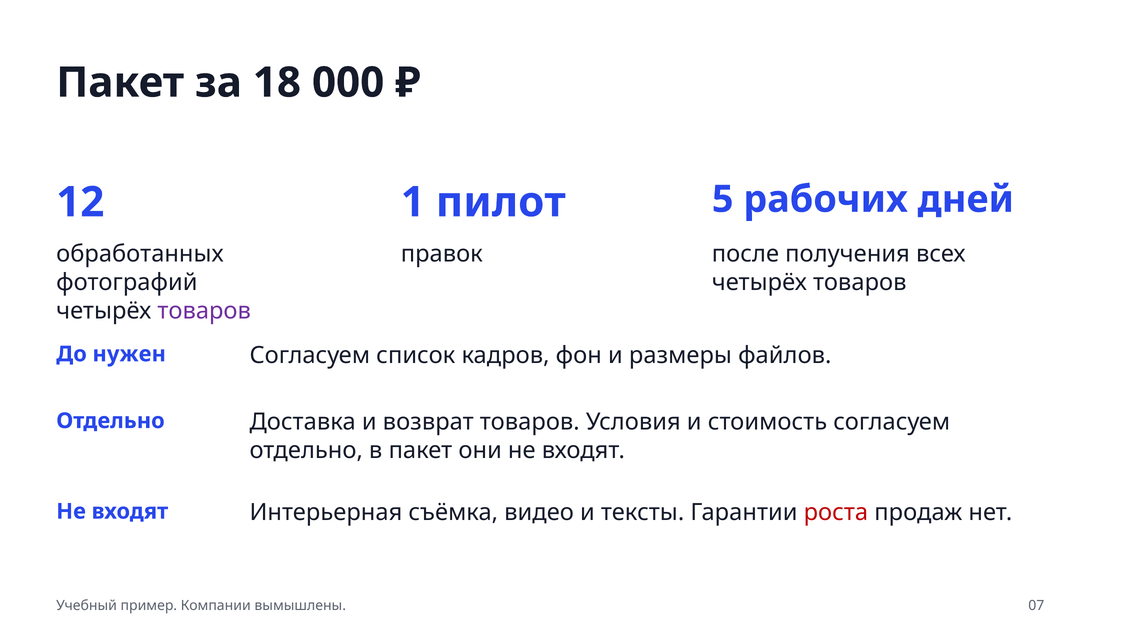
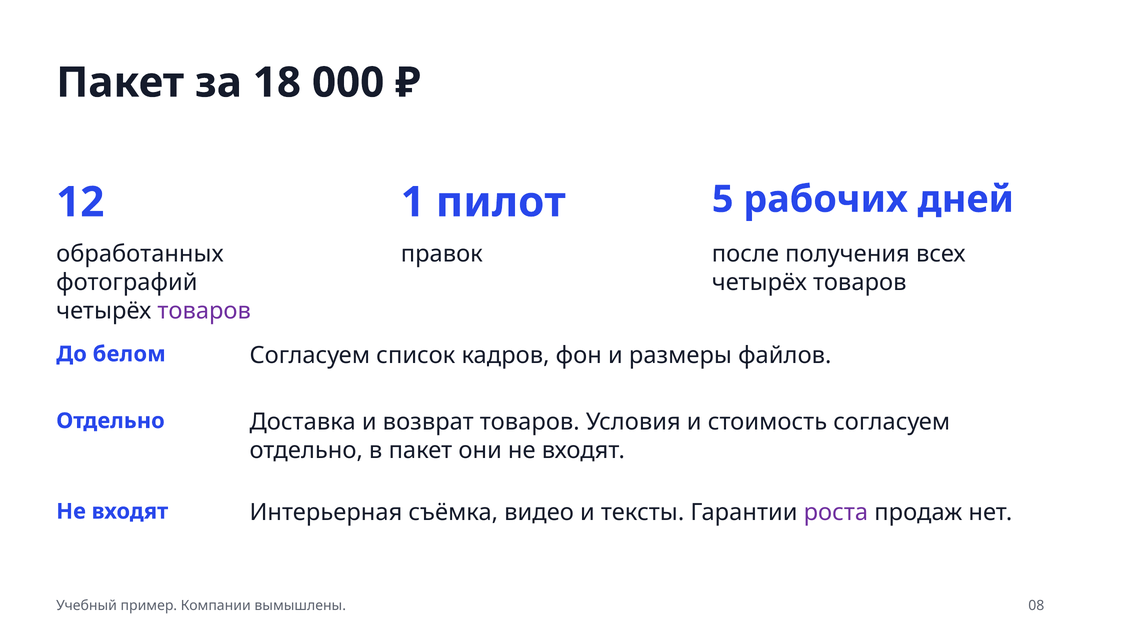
нужен: нужен -> белом
роста colour: red -> purple
07: 07 -> 08
